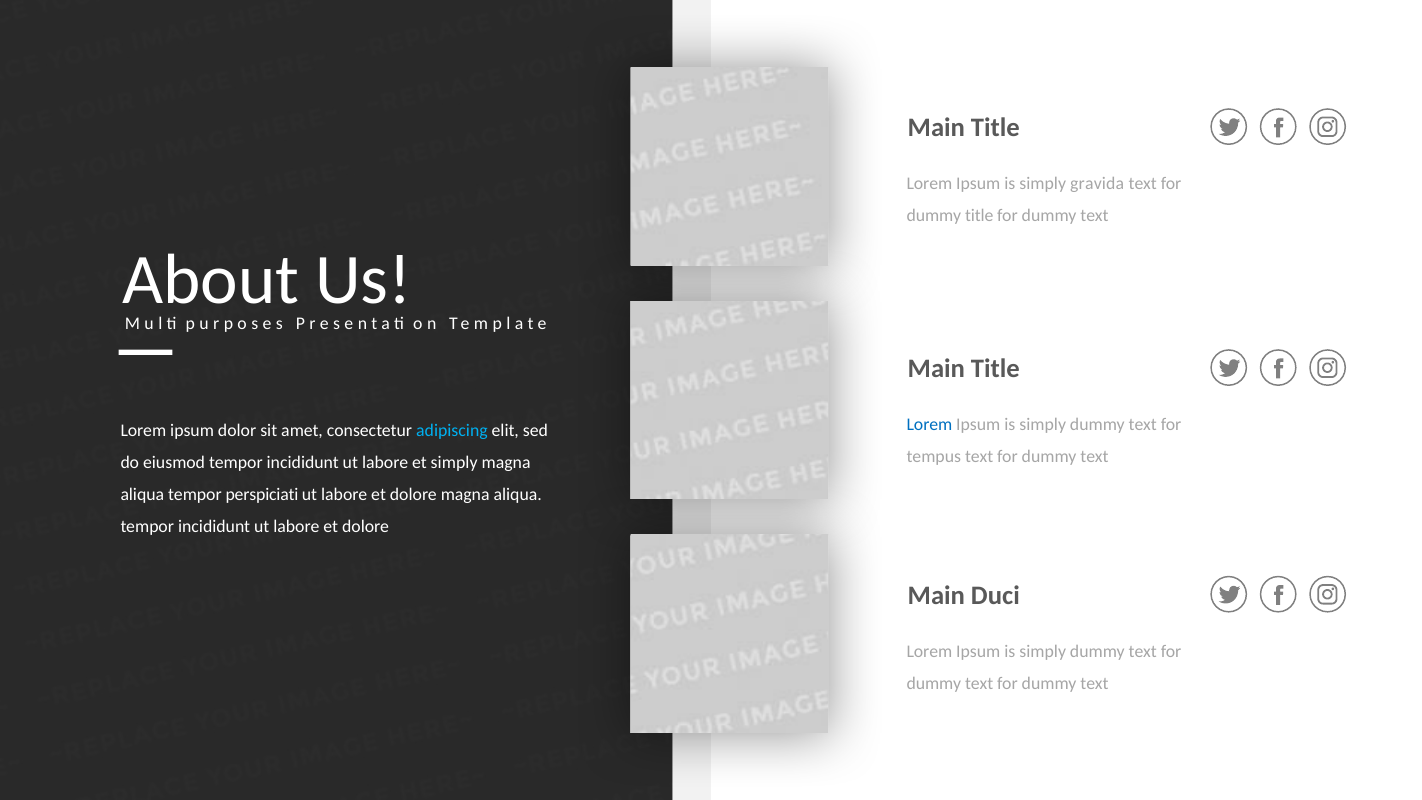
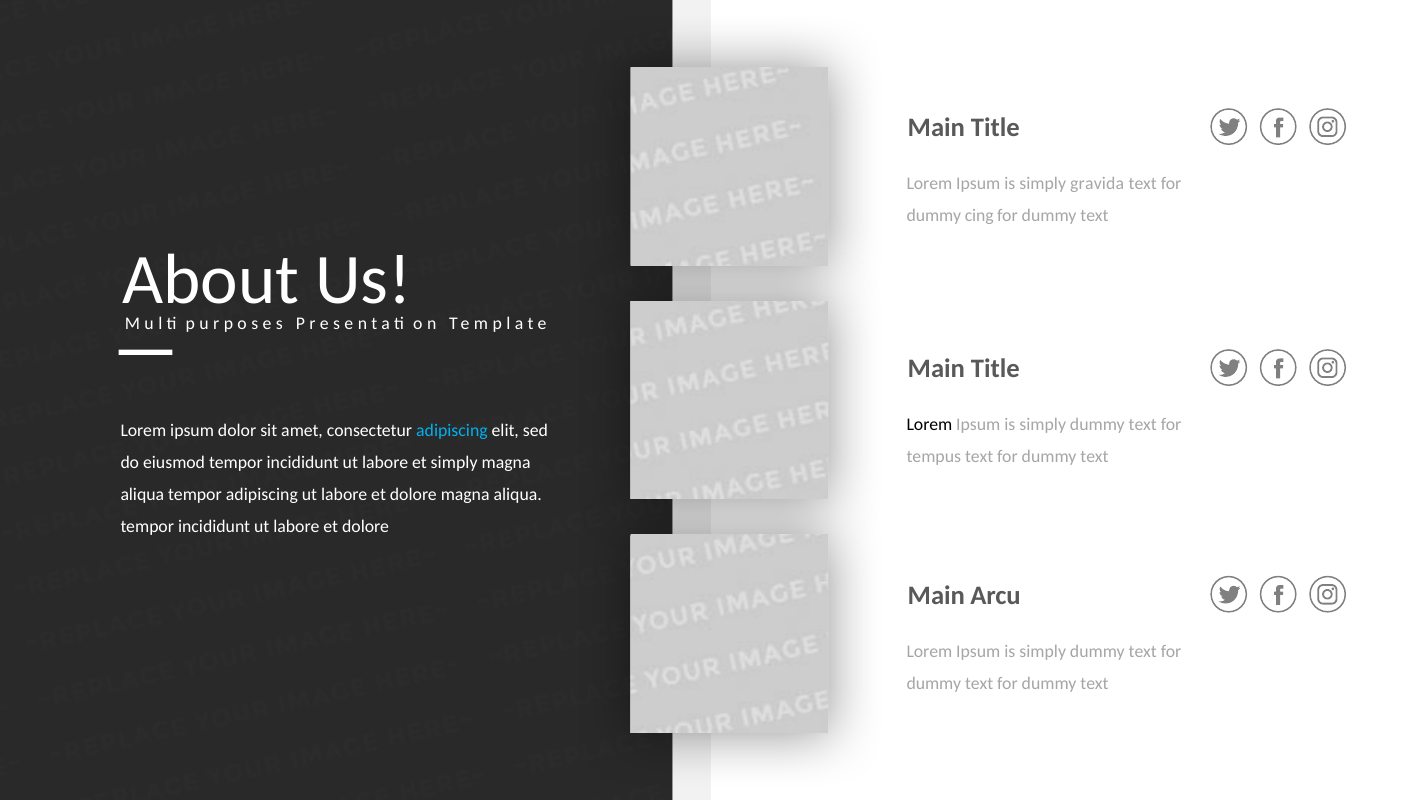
dummy title: title -> cing
Lorem at (929, 425) colour: blue -> black
tempor perspiciati: perspiciati -> adipiscing
Duci: Duci -> Arcu
